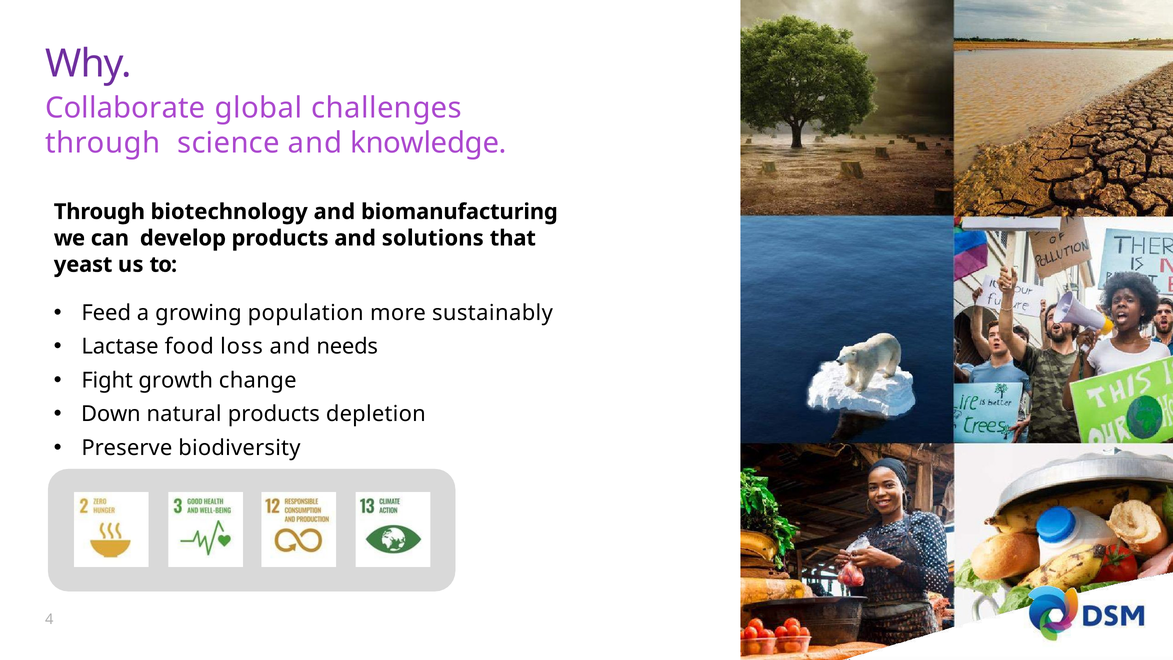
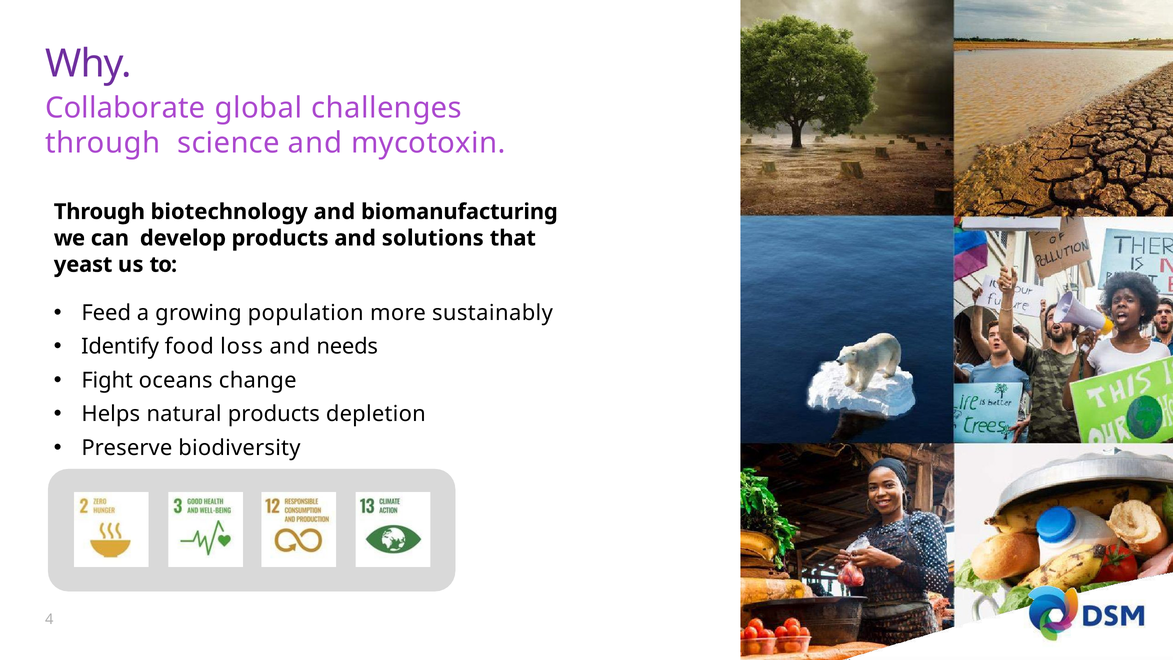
knowledge: knowledge -> mycotoxin
Lactase: Lactase -> Identify
growth: growth -> oceans
Down: Down -> Helps
